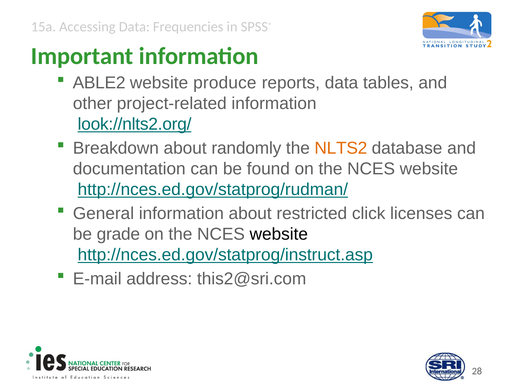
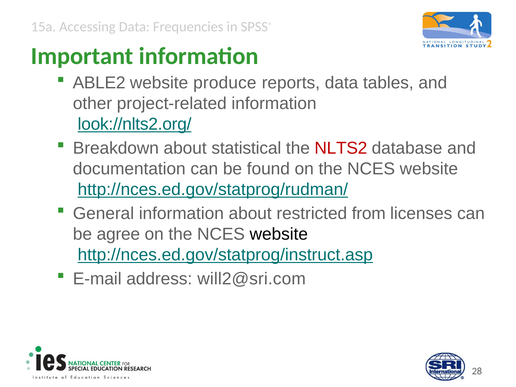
randomly: randomly -> statistical
NLTS2 colour: orange -> red
click: click -> from
grade: grade -> agree
this2@sri.com: this2@sri.com -> will2@sri.com
